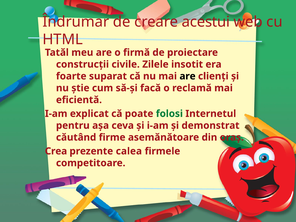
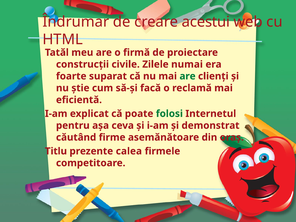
insotit: insotit -> numai
are at (188, 76) colour: black -> green
Crea: Crea -> Titlu
